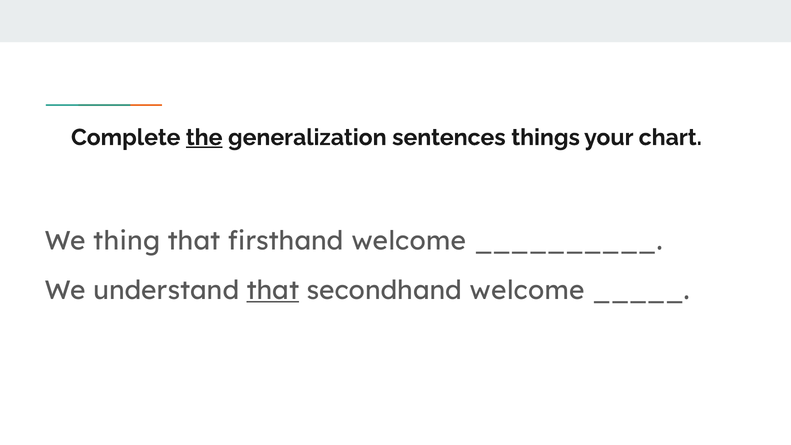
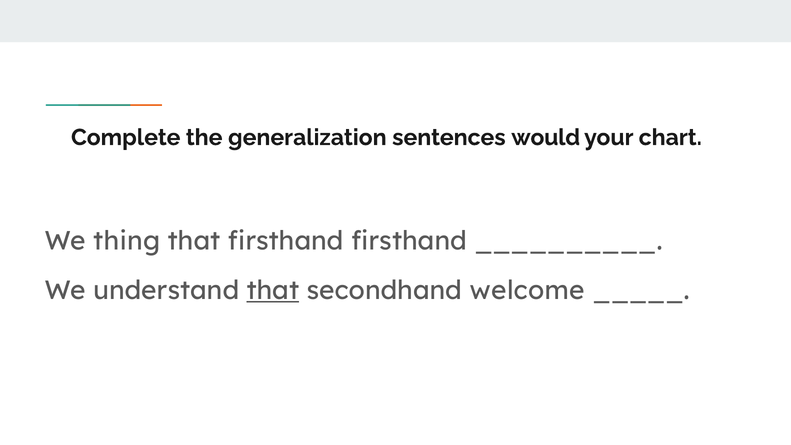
the underline: present -> none
things: things -> would
firsthand welcome: welcome -> firsthand
